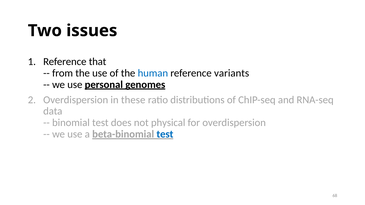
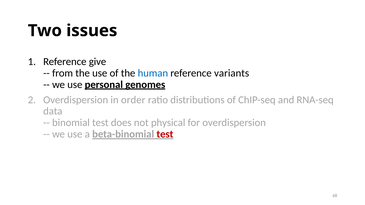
that: that -> give
these: these -> order
test at (165, 134) colour: blue -> red
